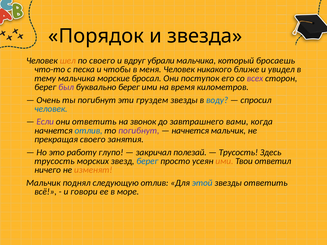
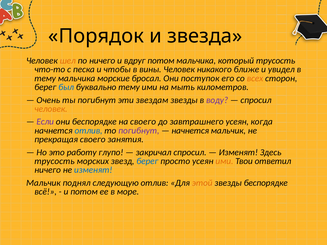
по своего: своего -> ничего
вдруг убрали: убрали -> потом
который бросаешь: бросаешь -> трусость
меня: меня -> вины
всех colour: purple -> orange
был colour: purple -> blue
буквально берег: берег -> тему
время: время -> мыть
груздем: груздем -> звездам
воду colour: blue -> purple
человек at (51, 109) colour: blue -> orange
они ответить: ответить -> беспорядке
на звонок: звонок -> своего
завтрашнего вами: вами -> усеян
закричал полезай: полезай -> спросил
Трусость at (238, 152): Трусость -> Изменят
изменят at (93, 170) colour: orange -> blue
этой colour: blue -> orange
звезды ответить: ответить -> беспорядке
и говори: говори -> потом
